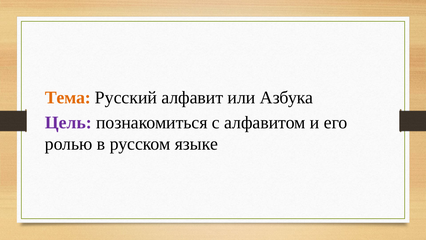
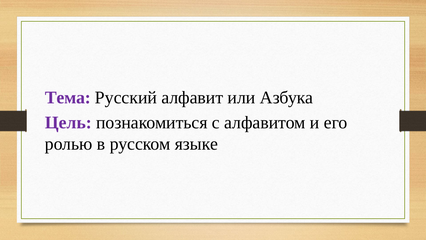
Тема colour: orange -> purple
